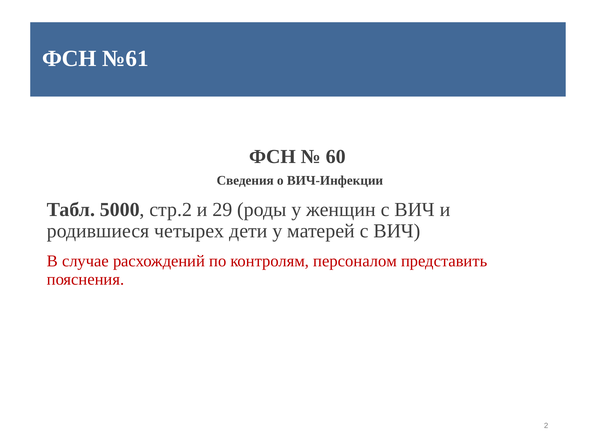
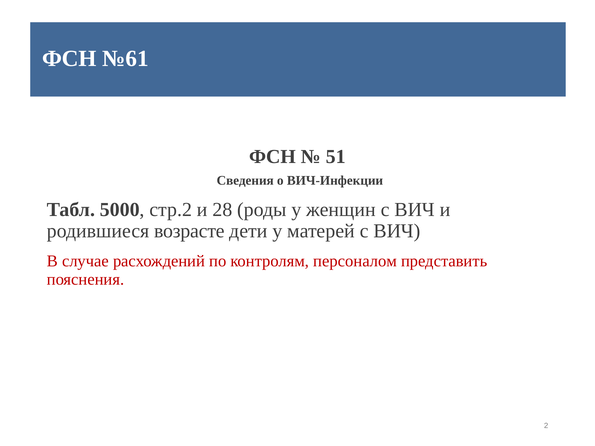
60: 60 -> 51
29: 29 -> 28
четырех: четырех -> возрасте
